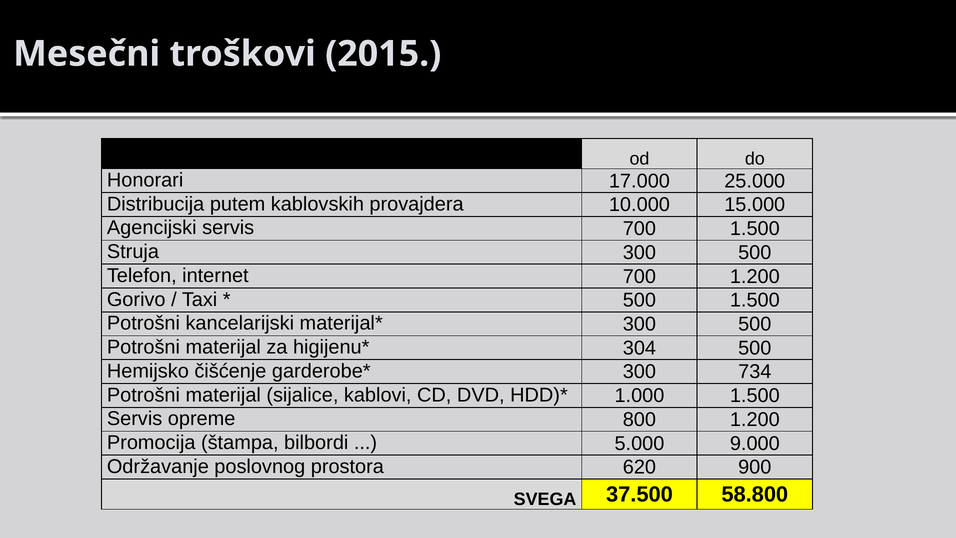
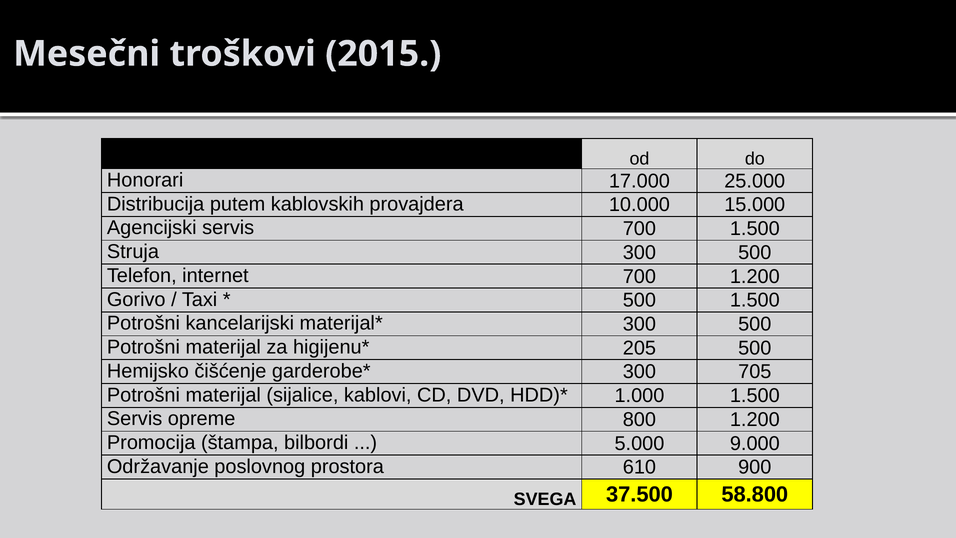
304: 304 -> 205
734: 734 -> 705
620: 620 -> 610
